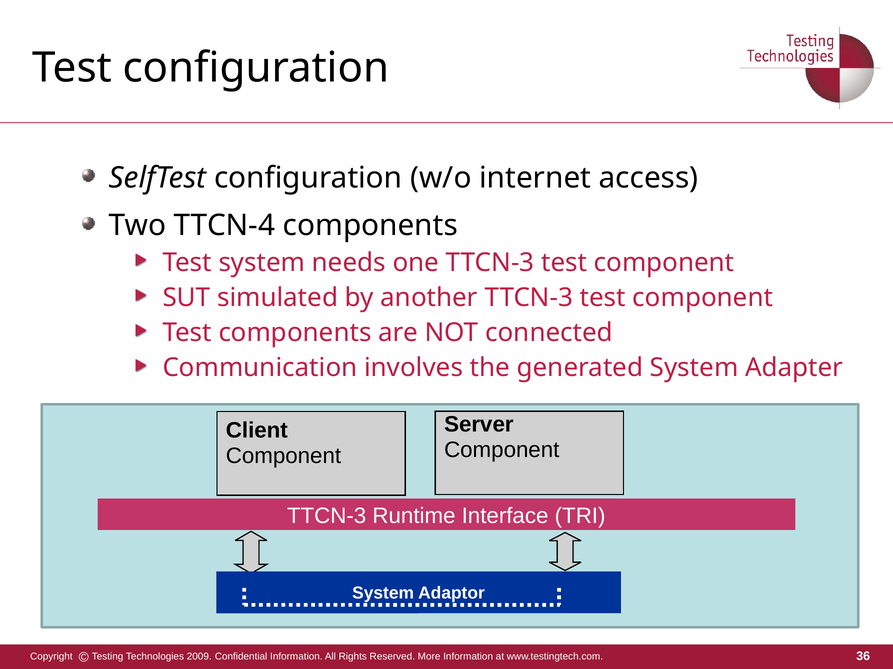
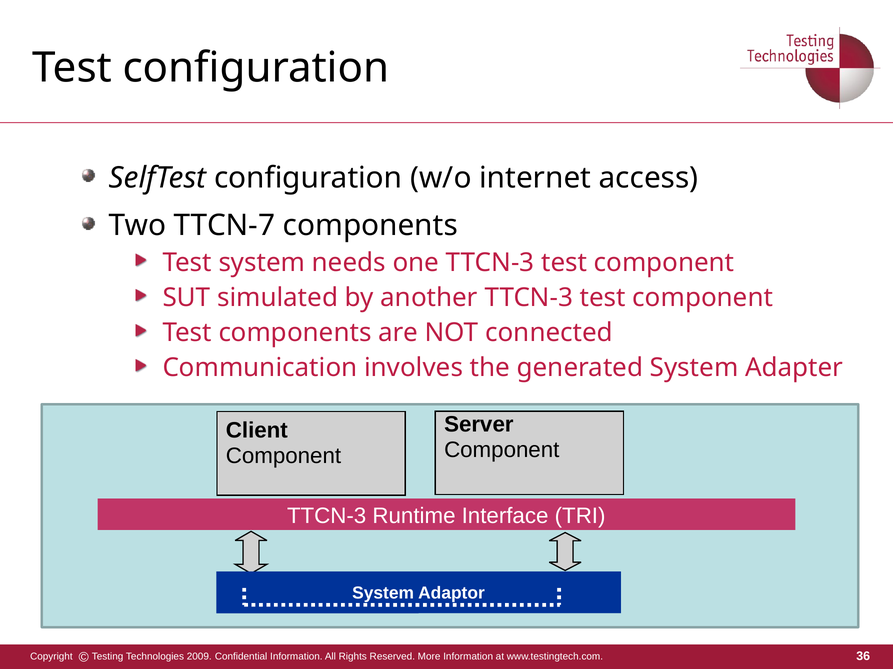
TTCN-4: TTCN-4 -> TTCN-7
